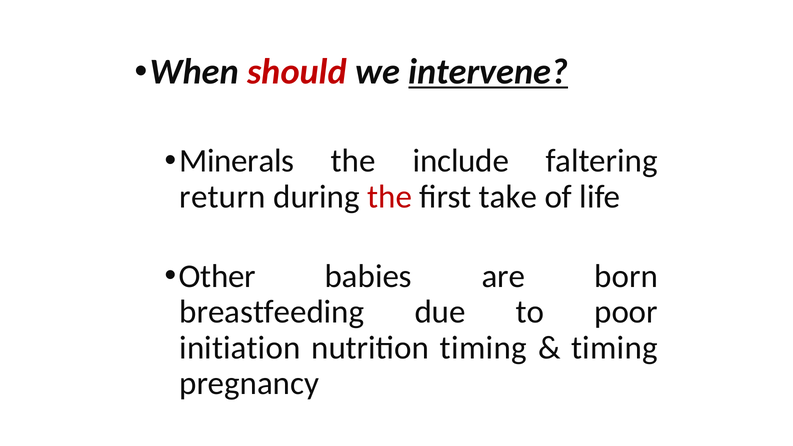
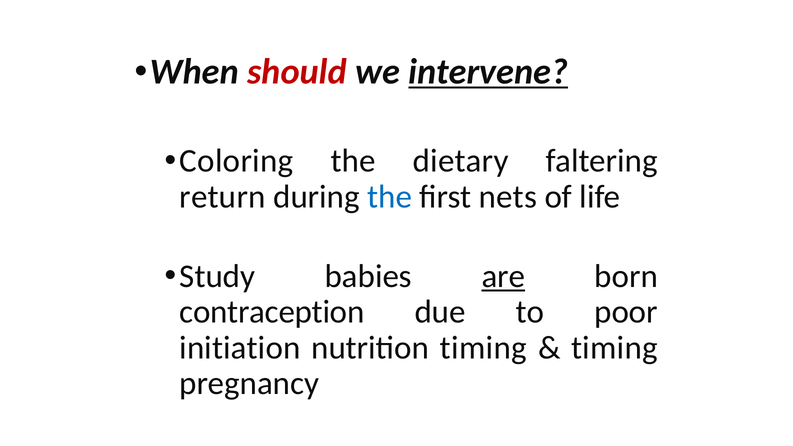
Minerals: Minerals -> Coloring
include: include -> dietary
the at (390, 197) colour: red -> blue
take: take -> nets
Other: Other -> Study
are underline: none -> present
breastfeeding: breastfeeding -> contraception
